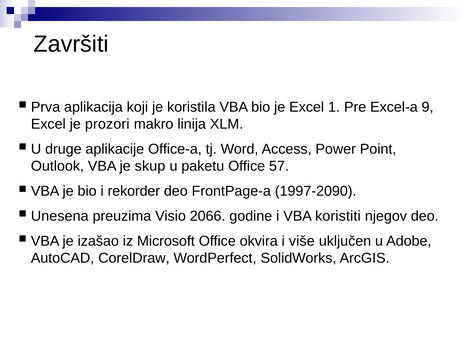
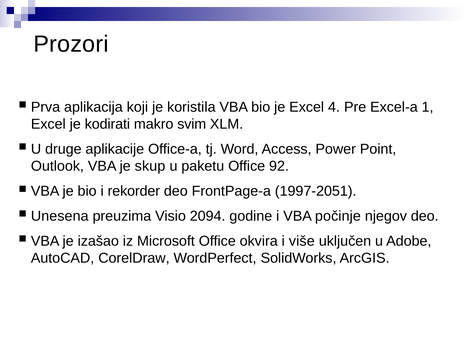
Završiti: Završiti -> Prozori
1: 1 -> 4
9: 9 -> 1
prozori: prozori -> kodirati
linija: linija -> svim
57: 57 -> 92
1997-2090: 1997-2090 -> 1997-2051
2066: 2066 -> 2094
koristiti: koristiti -> počinje
